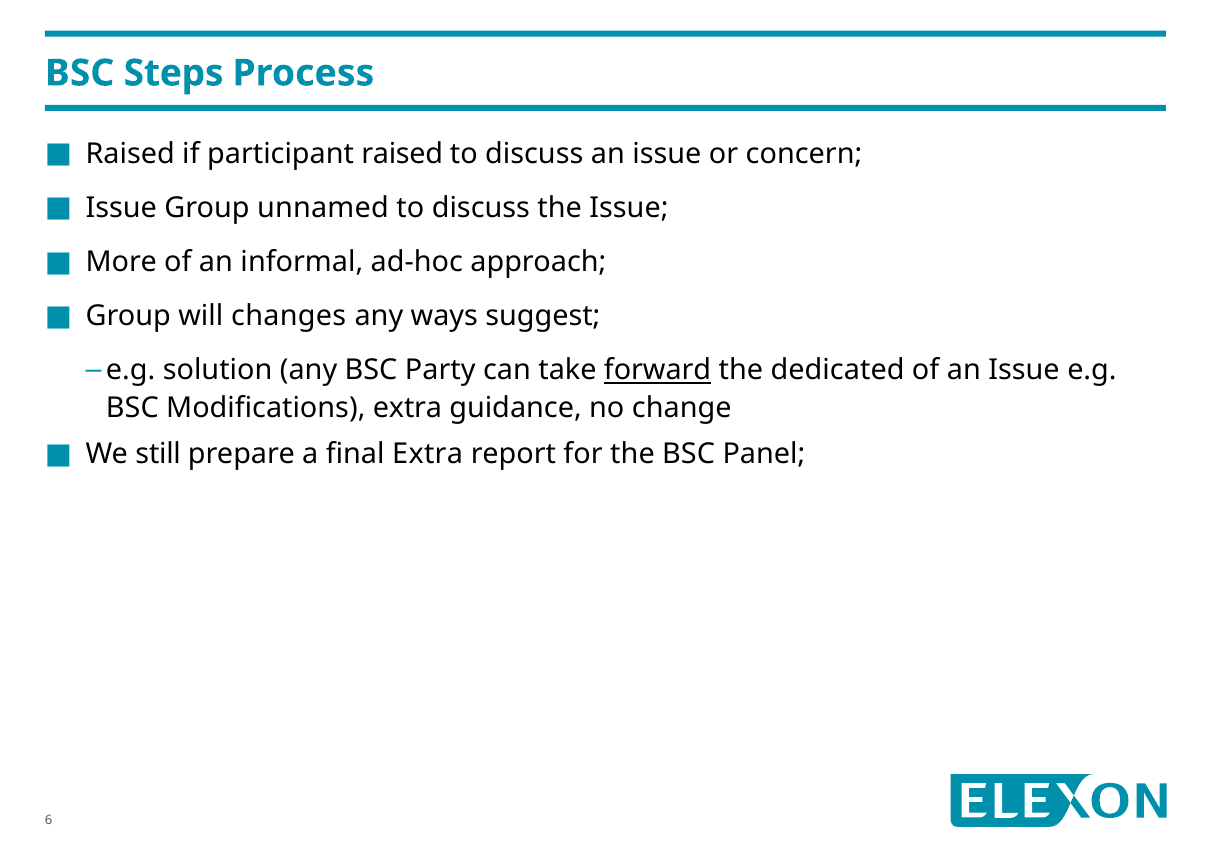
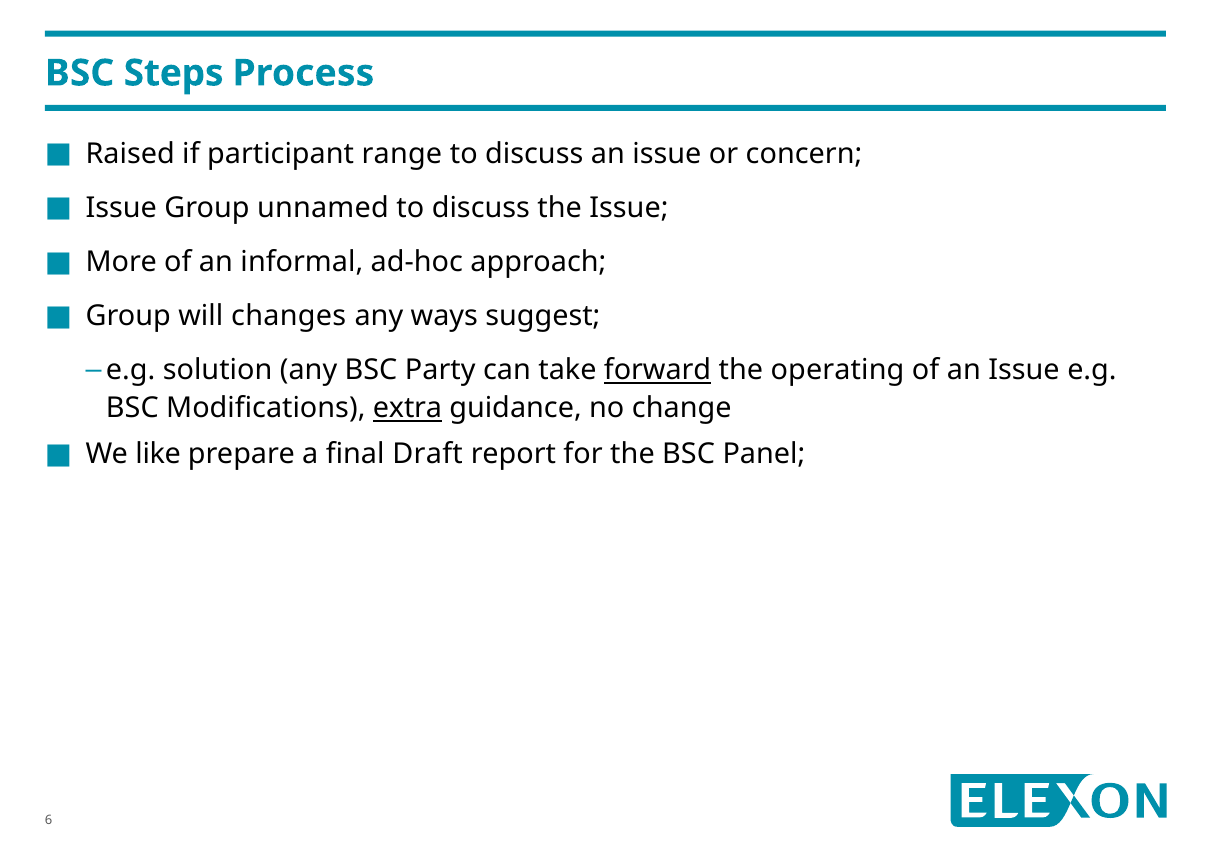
participant raised: raised -> range
dedicated: dedicated -> operating
extra at (407, 409) underline: none -> present
still: still -> like
final Extra: Extra -> Draft
